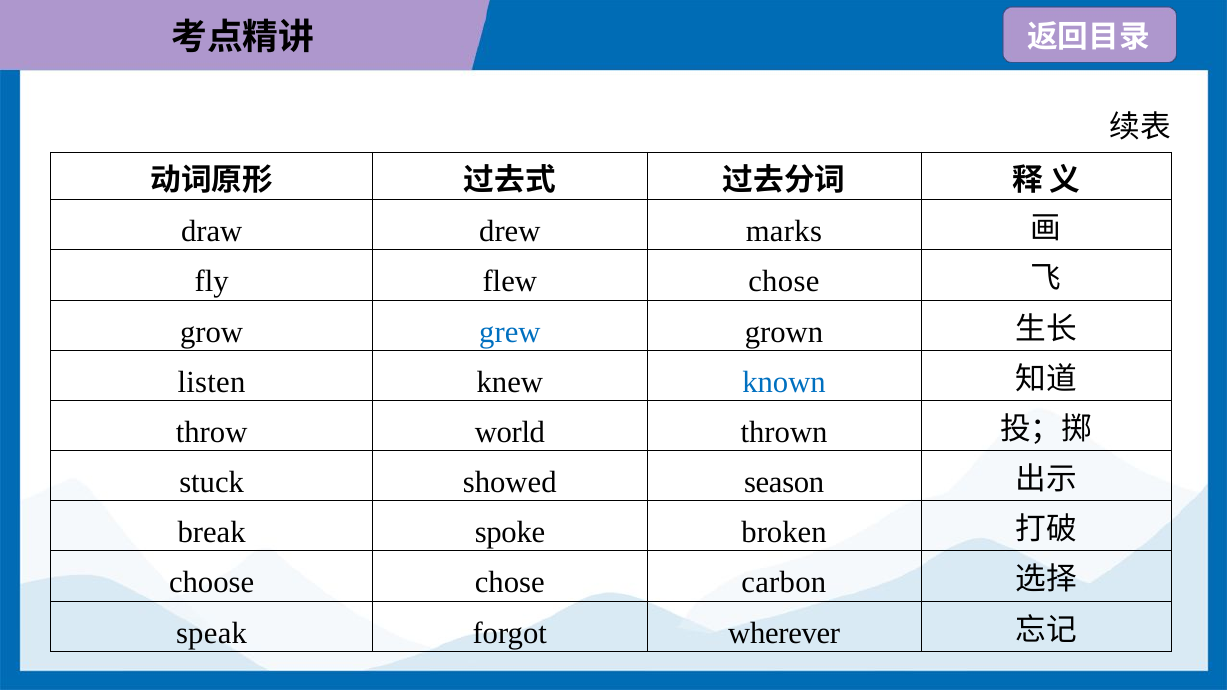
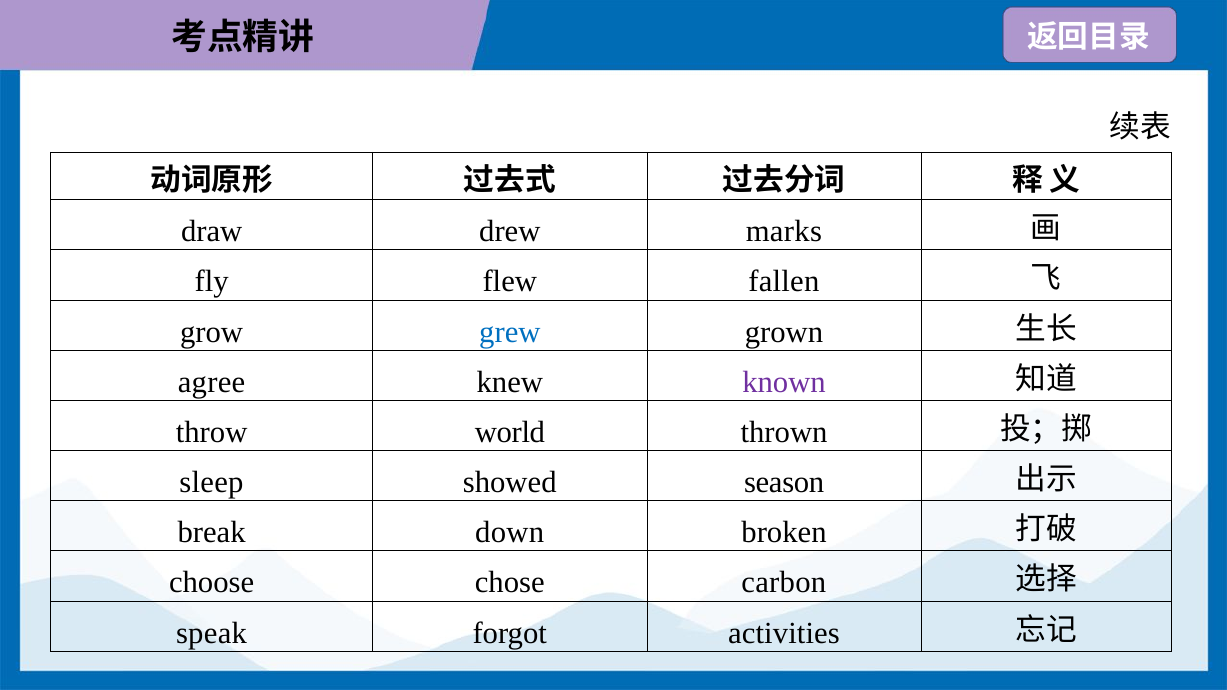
flew chose: chose -> fallen
listen: listen -> agree
known colour: blue -> purple
stuck: stuck -> sleep
spoke: spoke -> down
wherever: wherever -> activities
